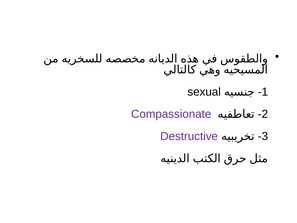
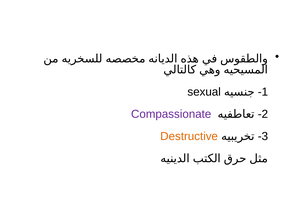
Destructive colour: purple -> orange
